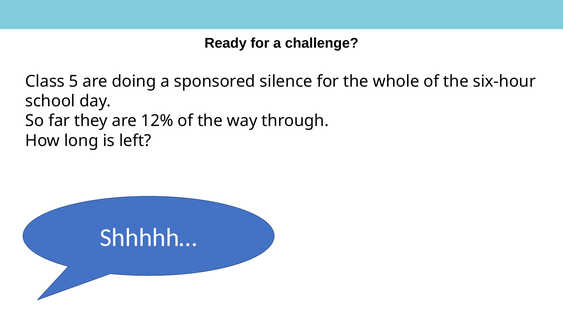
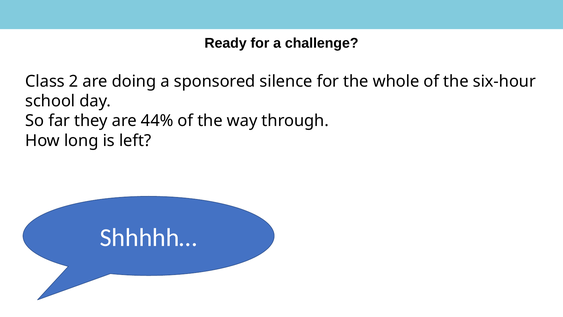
5: 5 -> 2
12%: 12% -> 44%
